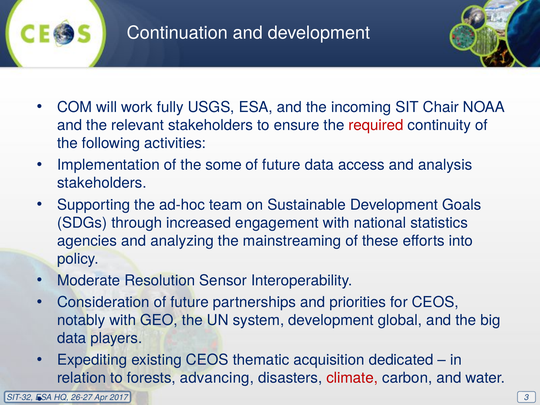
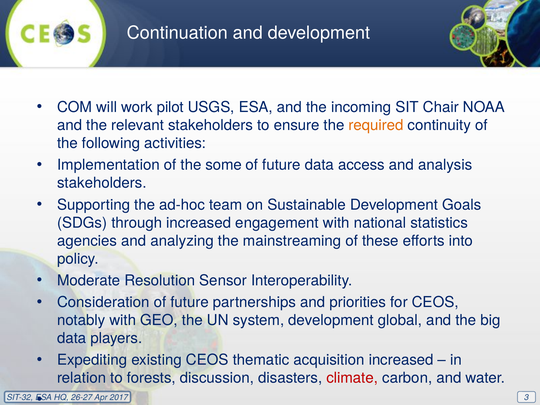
fully: fully -> pilot
required colour: red -> orange
acquisition dedicated: dedicated -> increased
advancing: advancing -> discussion
